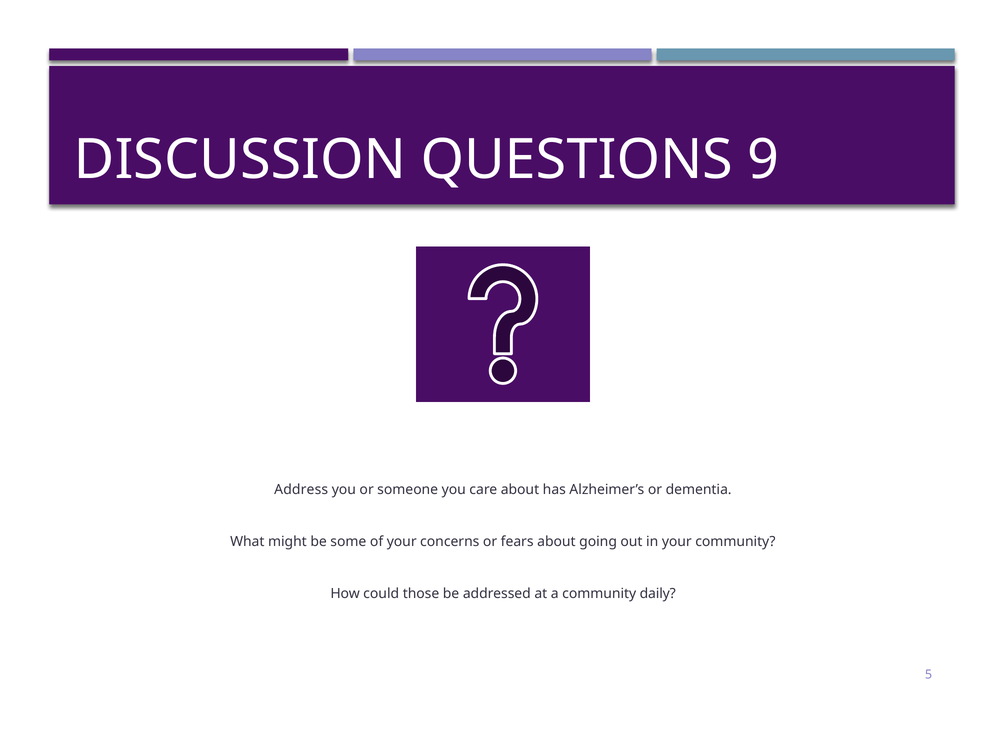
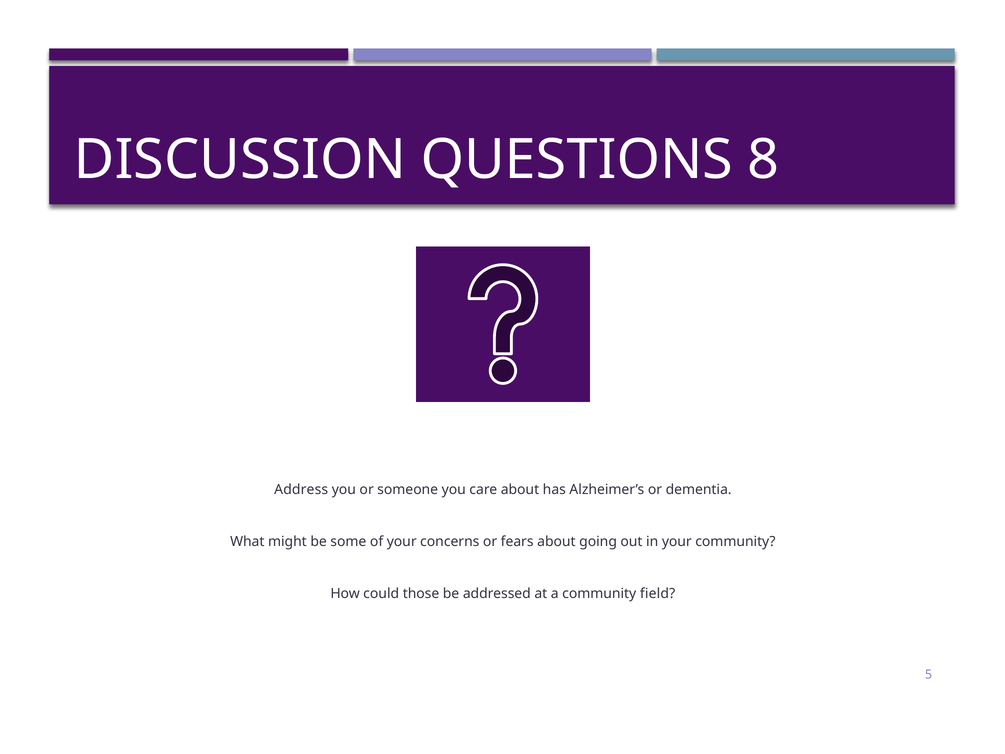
9: 9 -> 8
daily: daily -> field
